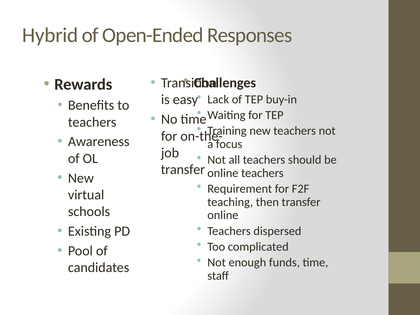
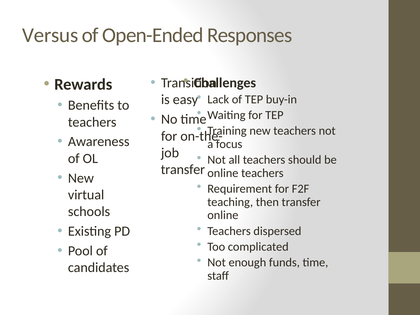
Hybrid: Hybrid -> Versus
